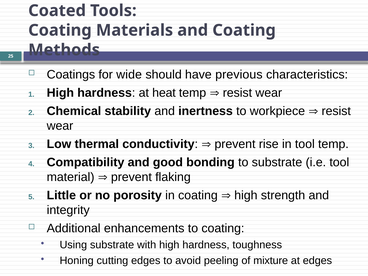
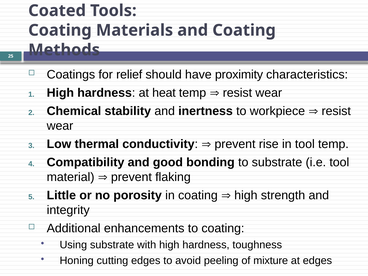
wide: wide -> relief
previous: previous -> proximity
